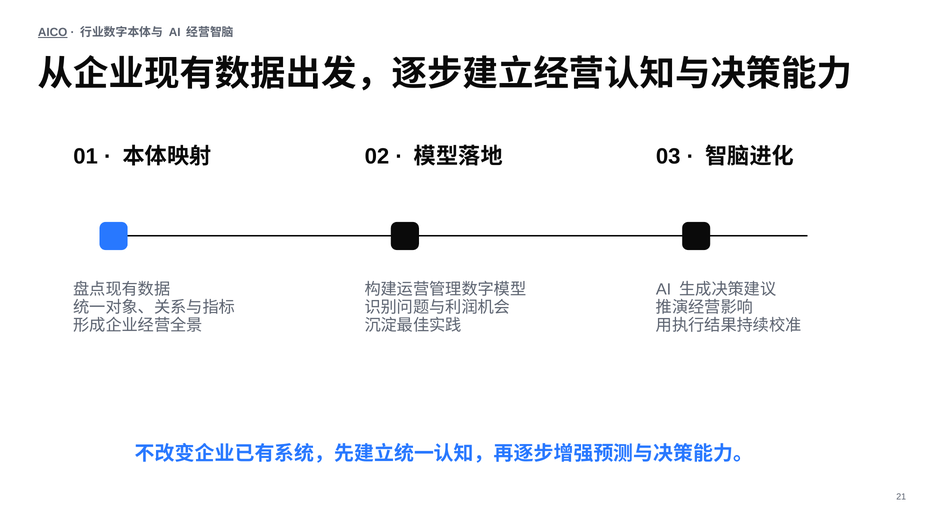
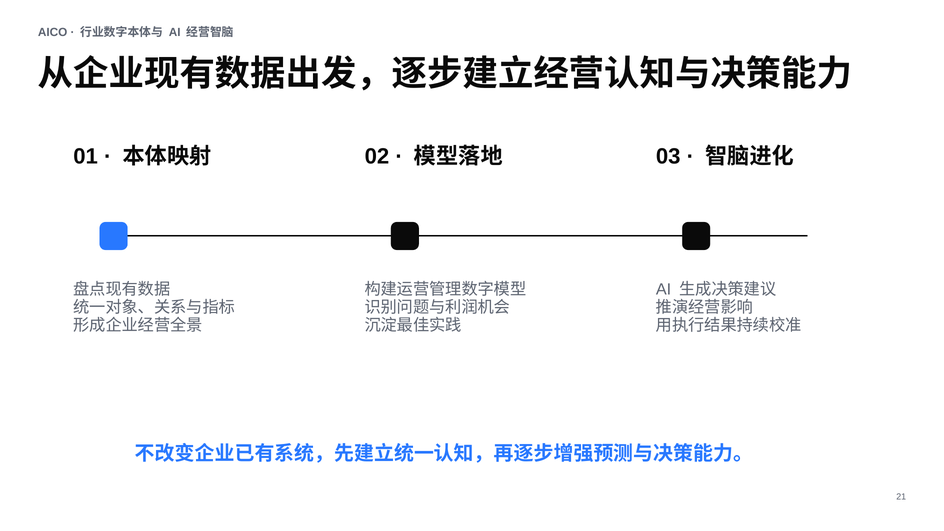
AICO underline: present -> none
